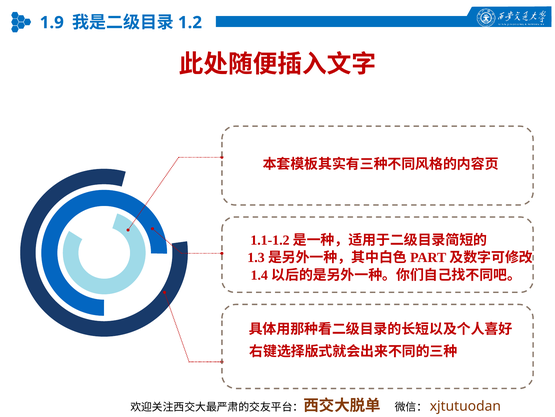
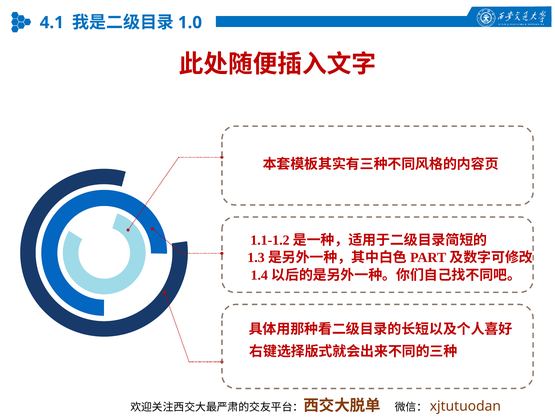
1.9: 1.9 -> 4.1
1.2: 1.2 -> 1.0
